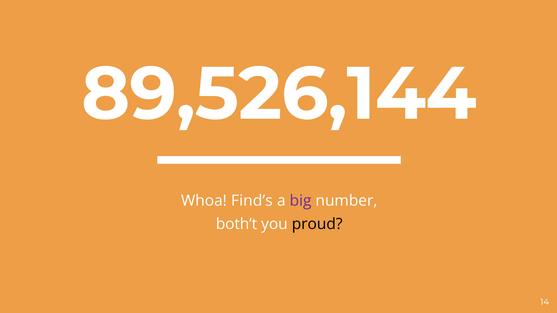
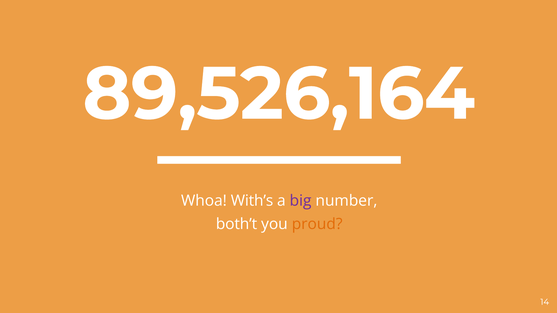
89,526,144: 89,526,144 -> 89,526,164
Find’s: Find’s -> With’s
proud colour: black -> orange
